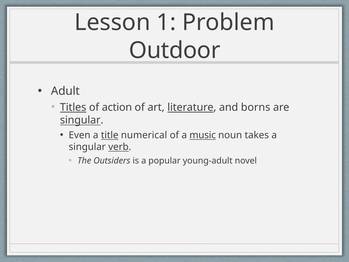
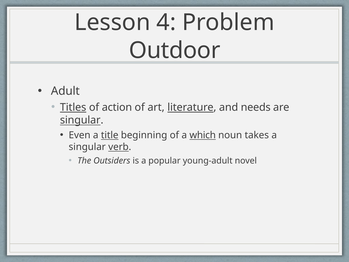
1: 1 -> 4
borns: borns -> needs
numerical: numerical -> beginning
music: music -> which
